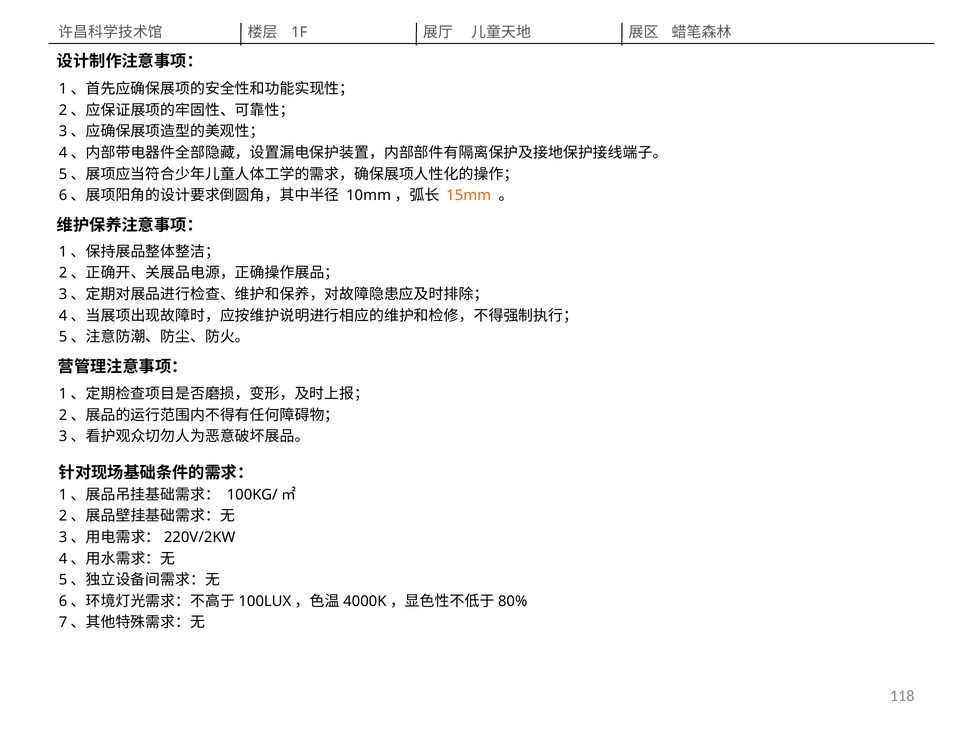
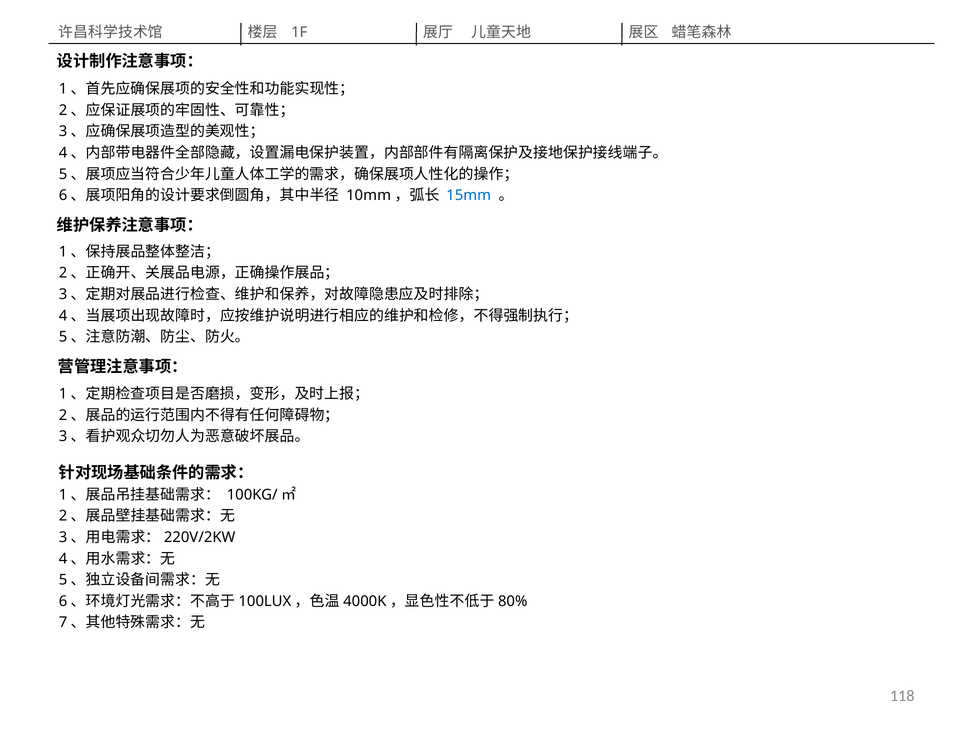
15mm colour: orange -> blue
